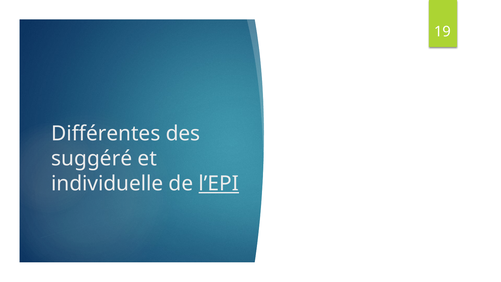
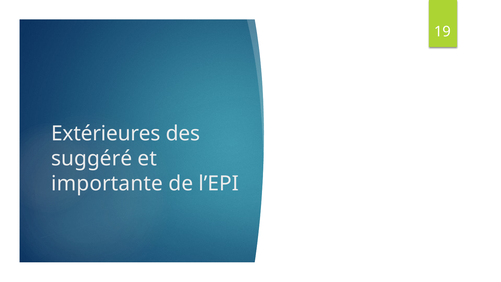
Différentes: Différentes -> Extérieures
individuelle: individuelle -> importante
l’EPI underline: present -> none
